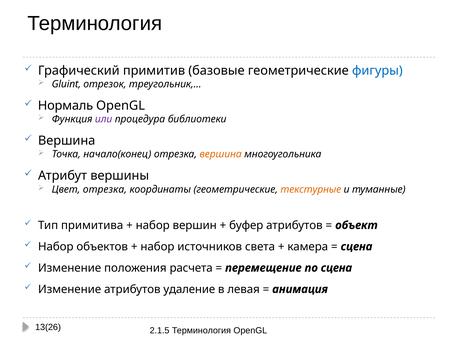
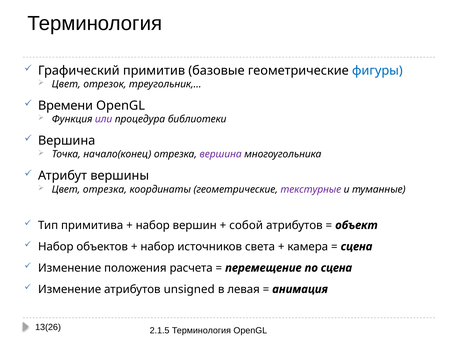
Gluint at (66, 84): Gluint -> Цвет
Нормаль: Нормаль -> Времени
вершина at (221, 154) colour: orange -> purple
текстурные colour: orange -> purple
буфер: буфер -> собой
удаление: удаление -> unsigned
